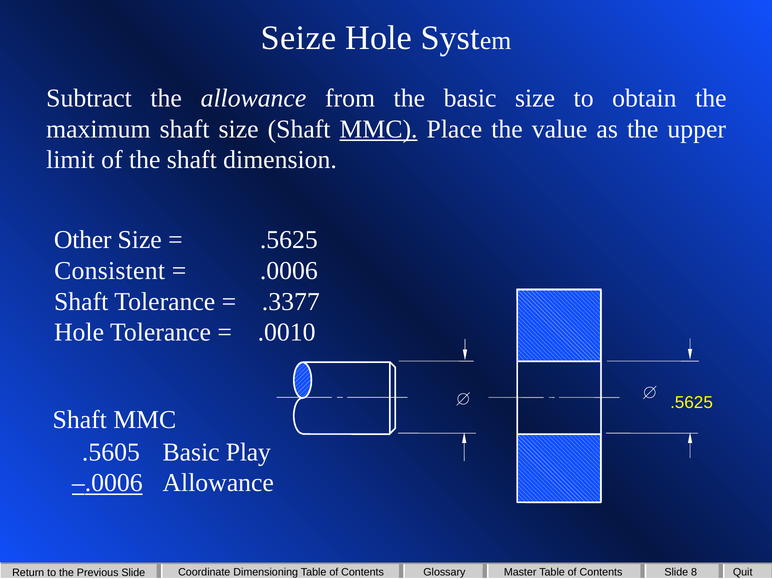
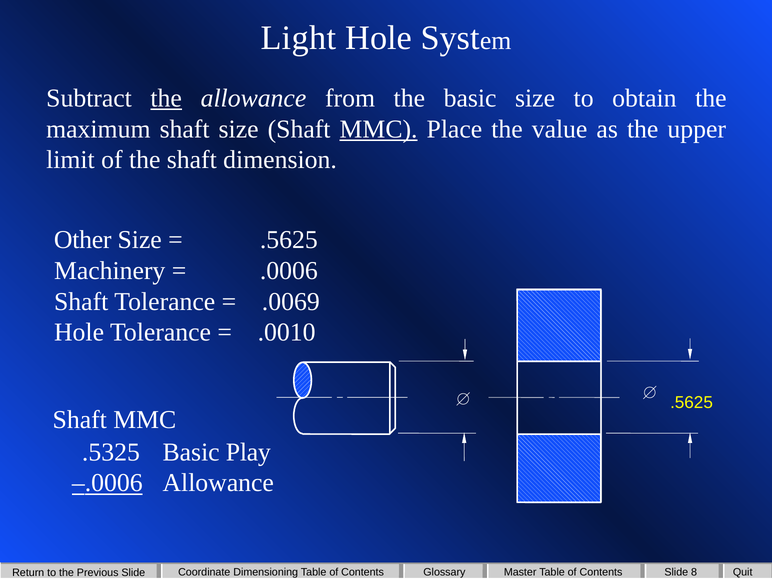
Seize: Seize -> Light
the at (166, 98) underline: none -> present
Consistent: Consistent -> Machinery
.3377: .3377 -> .0069
.5605: .5605 -> .5325
